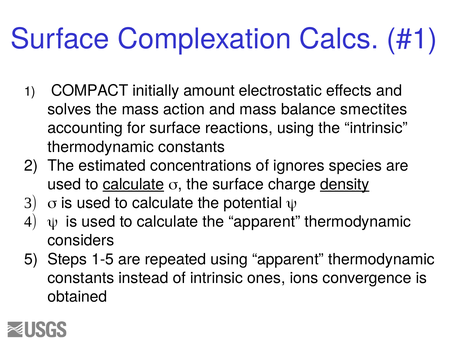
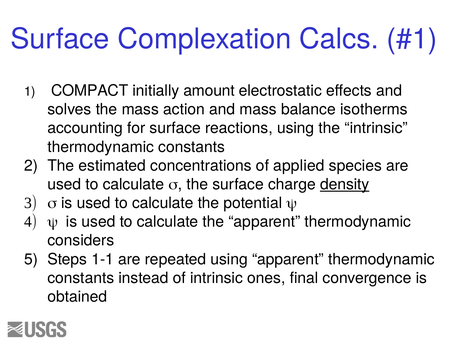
smectites: smectites -> isotherms
ignores: ignores -> applied
calculate at (133, 184) underline: present -> none
1-5: 1-5 -> 1-1
ions: ions -> final
